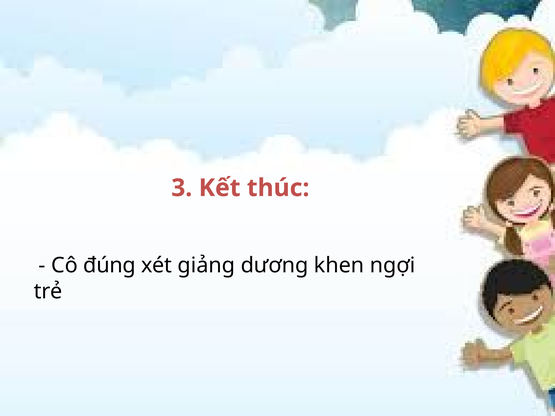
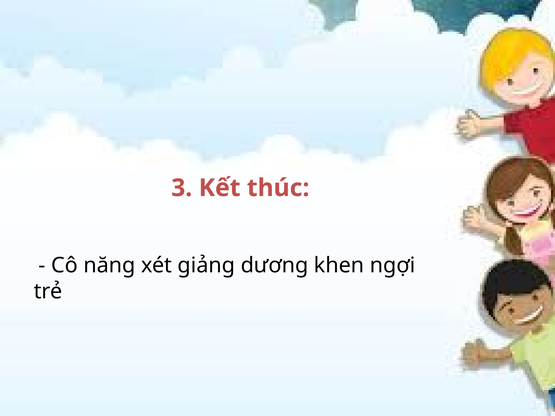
đúng: đúng -> năng
